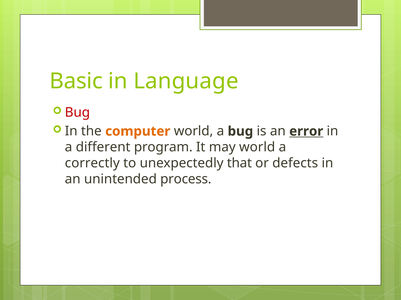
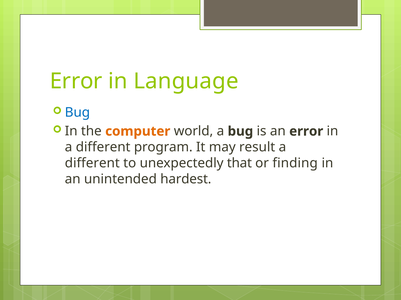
Basic at (76, 81): Basic -> Error
Bug at (77, 113) colour: red -> blue
error at (306, 132) underline: present -> none
may world: world -> result
correctly at (92, 164): correctly -> different
defects: defects -> finding
process: process -> hardest
